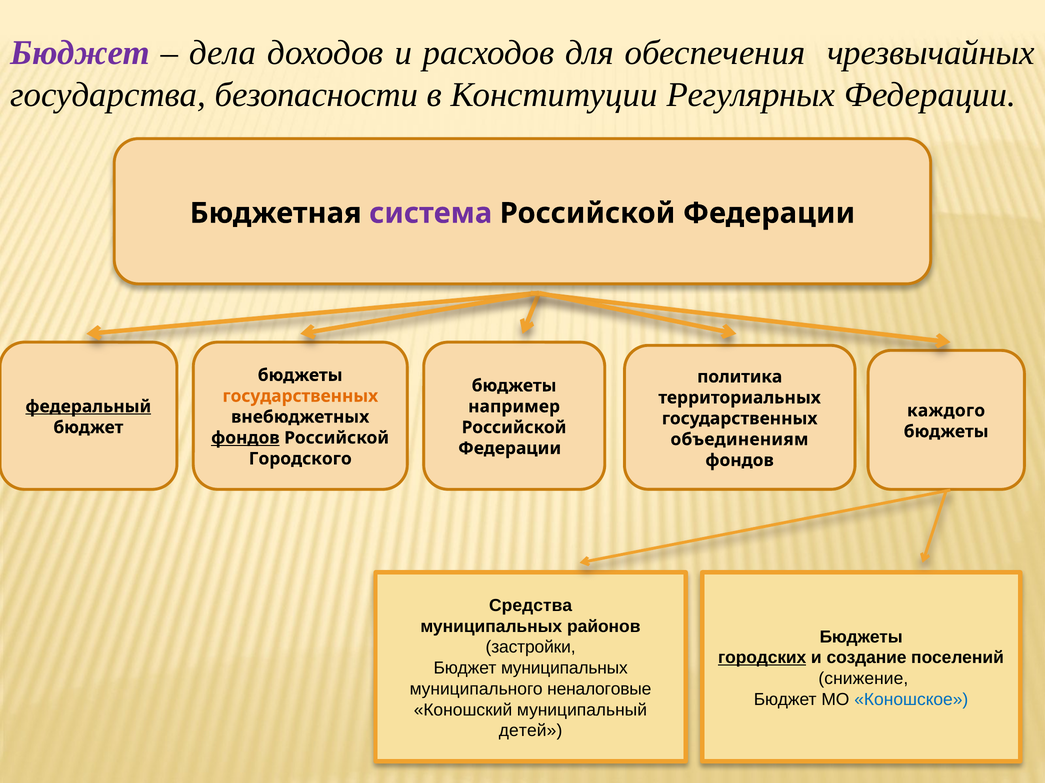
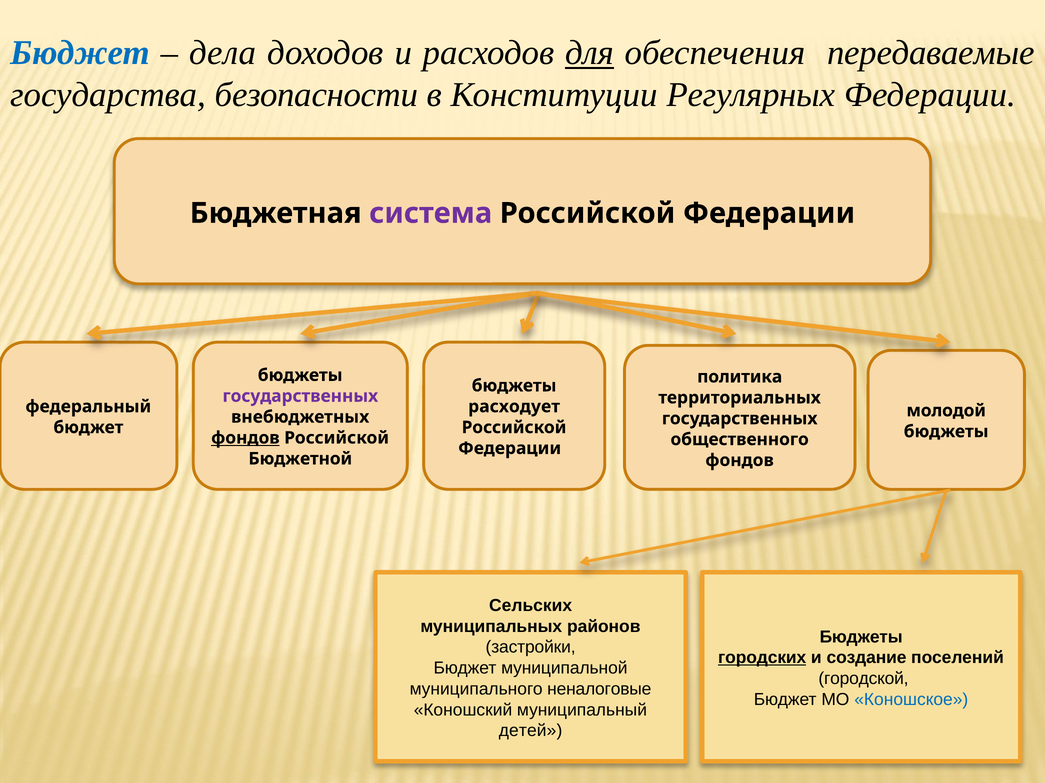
Бюджет at (80, 53) colour: purple -> blue
для underline: none -> present
чрезвычайных: чрезвычайных -> передаваемые
государственных at (300, 396) colour: orange -> purple
федеральный underline: present -> none
например: например -> расходует
каждого: каждого -> молодой
объединениям: объединениям -> общественного
Городского: Городского -> Бюджетной
Средства: Средства -> Сельских
Бюджет муниципальных: муниципальных -> муниципальной
снижение: снижение -> городской
